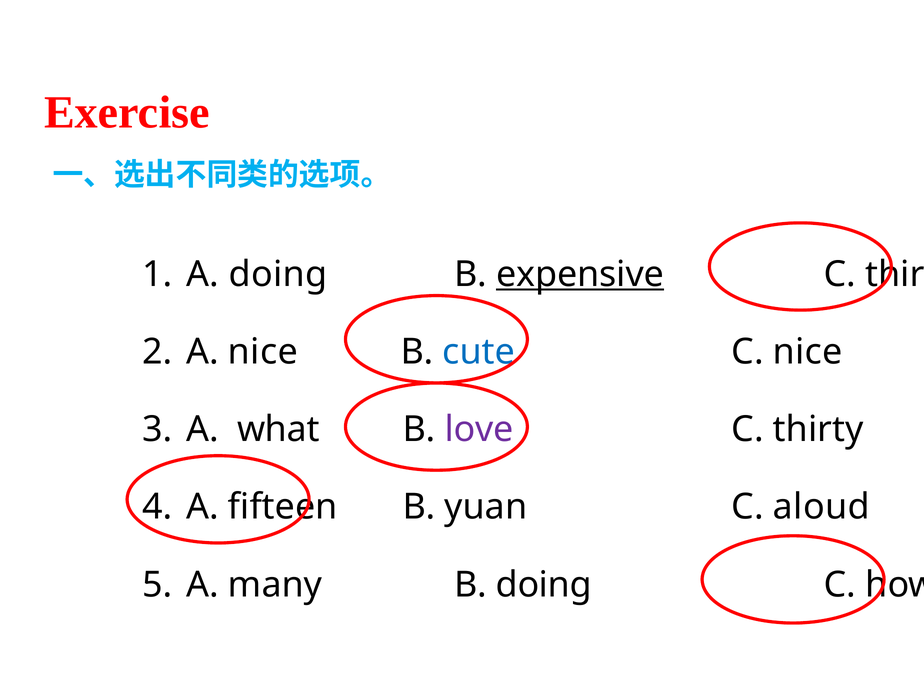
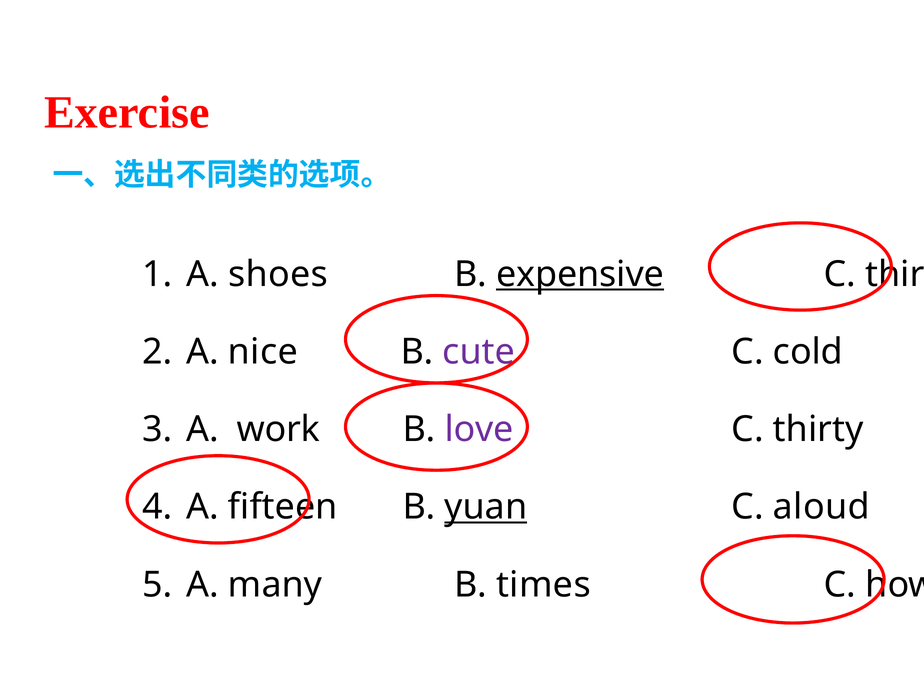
A doing: doing -> shoes
cute colour: blue -> purple
C nice: nice -> cold
what: what -> work
yuan underline: none -> present
B doing: doing -> times
